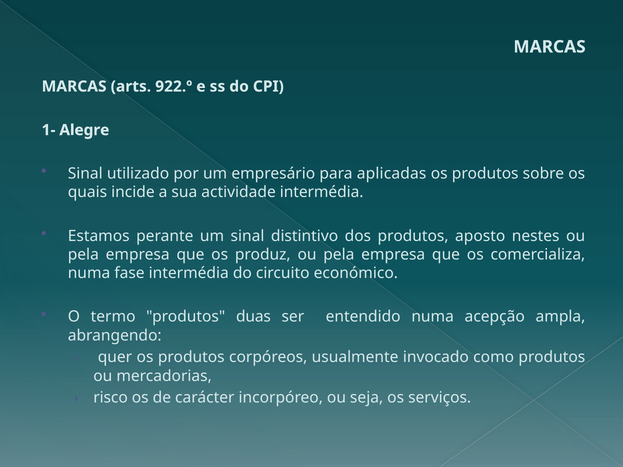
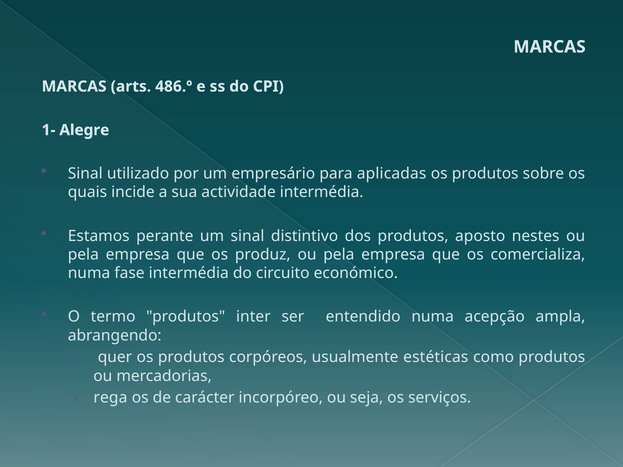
922.º: 922.º -> 486.º
duas: duas -> inter
invocado: invocado -> estéticas
risco: risco -> rega
